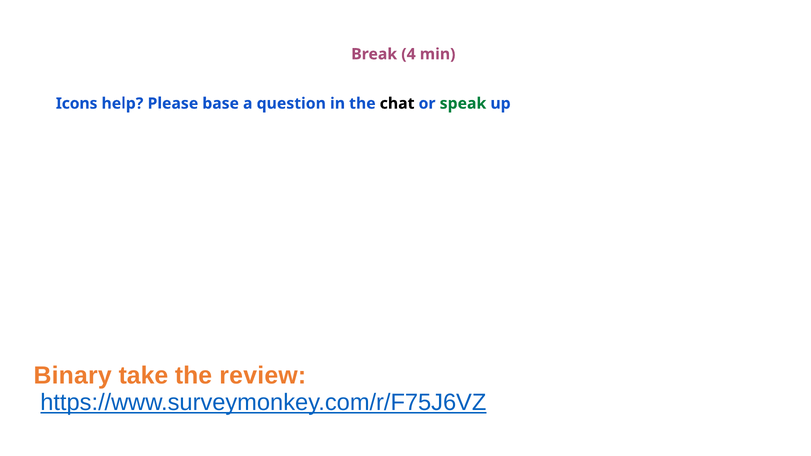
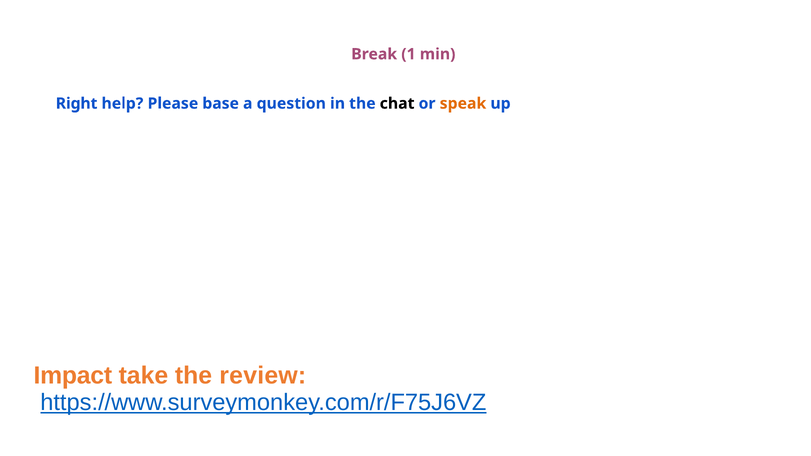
4: 4 -> 1
Icons: Icons -> Right
speak colour: green -> orange
Binary: Binary -> Impact
